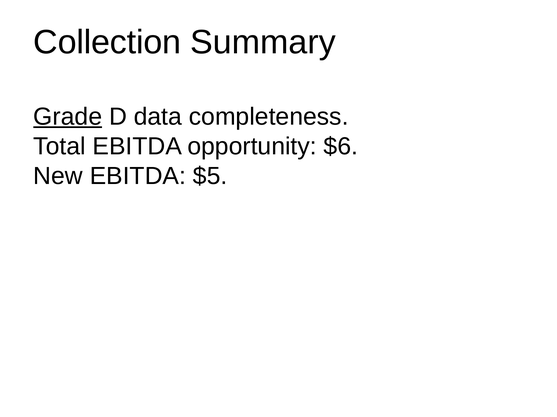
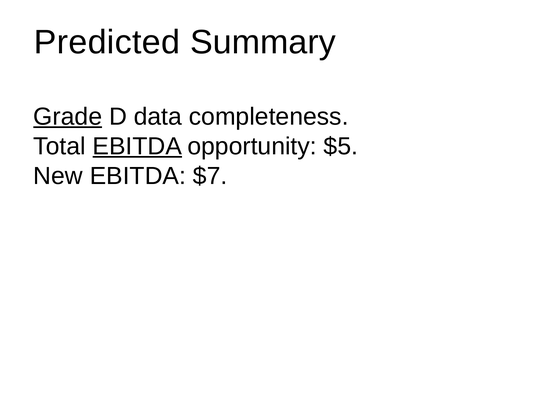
Collection: Collection -> Predicted
EBITDA at (137, 147) underline: none -> present
$6: $6 -> $5
$5: $5 -> $7
